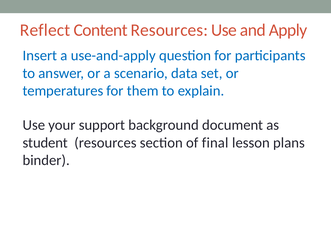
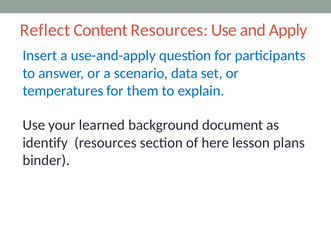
support: support -> learned
student: student -> identify
final: final -> here
